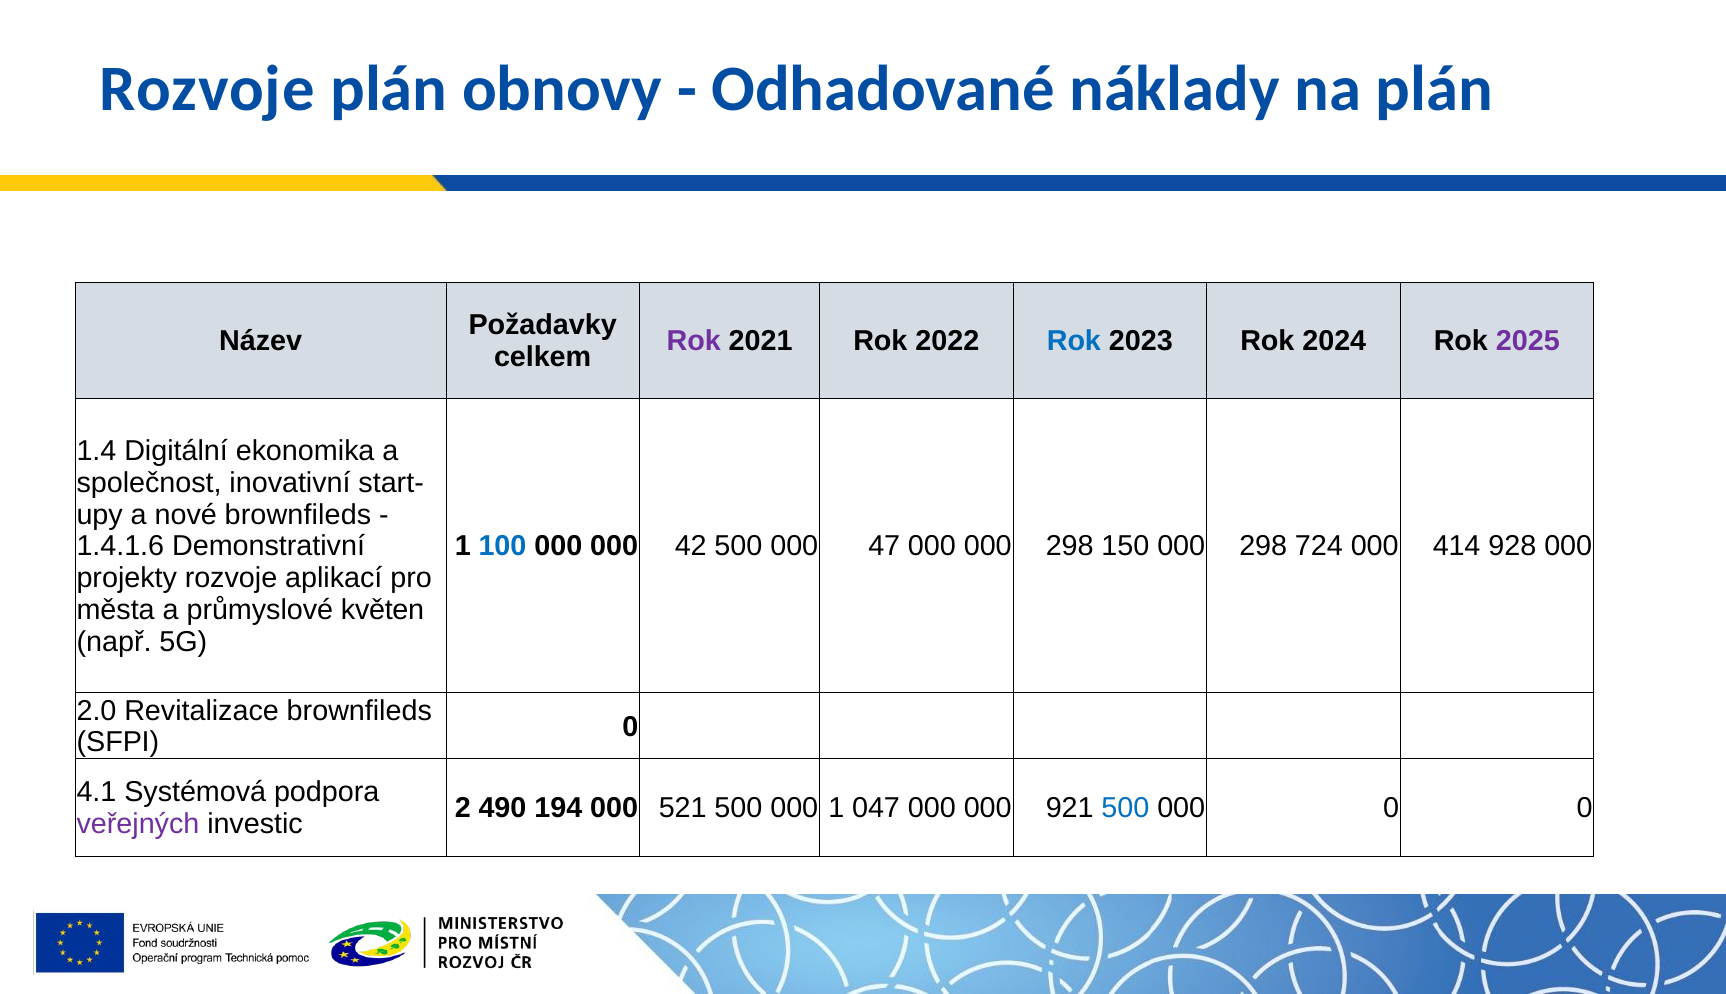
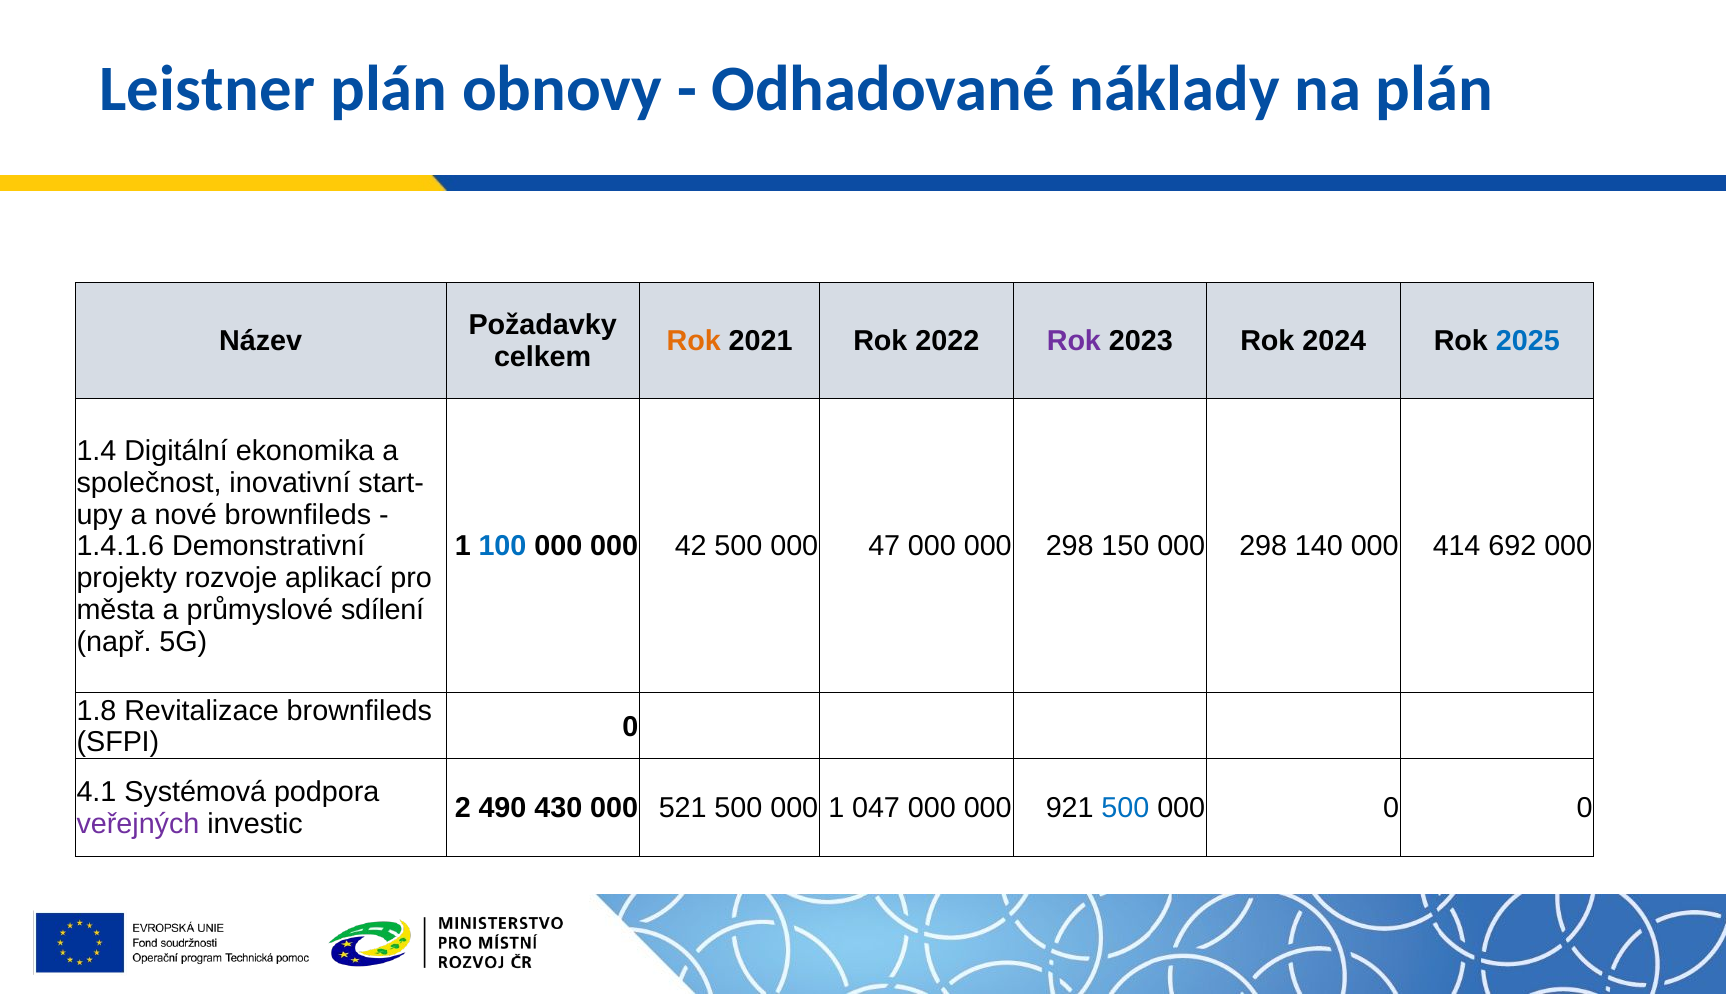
Rozvoje at (207, 90): Rozvoje -> Leistner
Rok at (694, 341) colour: purple -> orange
Rok at (1074, 341) colour: blue -> purple
2025 colour: purple -> blue
724: 724 -> 140
928: 928 -> 692
květen: květen -> sdílení
2.0: 2.0 -> 1.8
194: 194 -> 430
